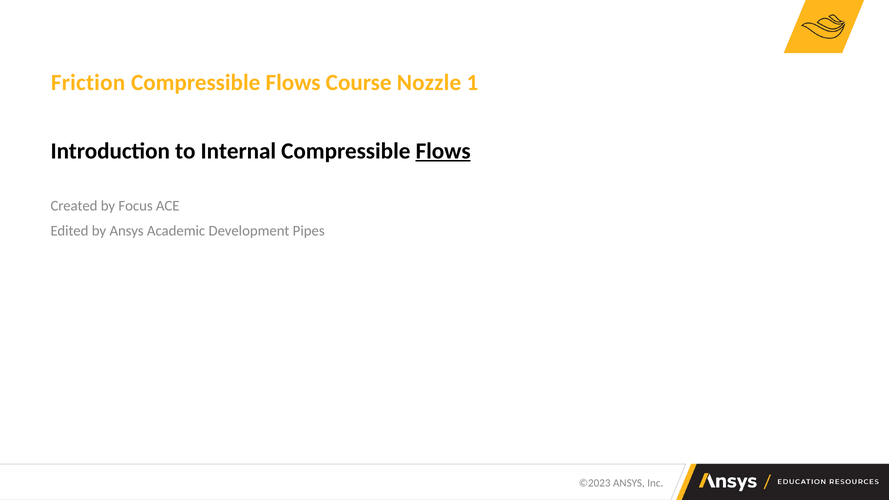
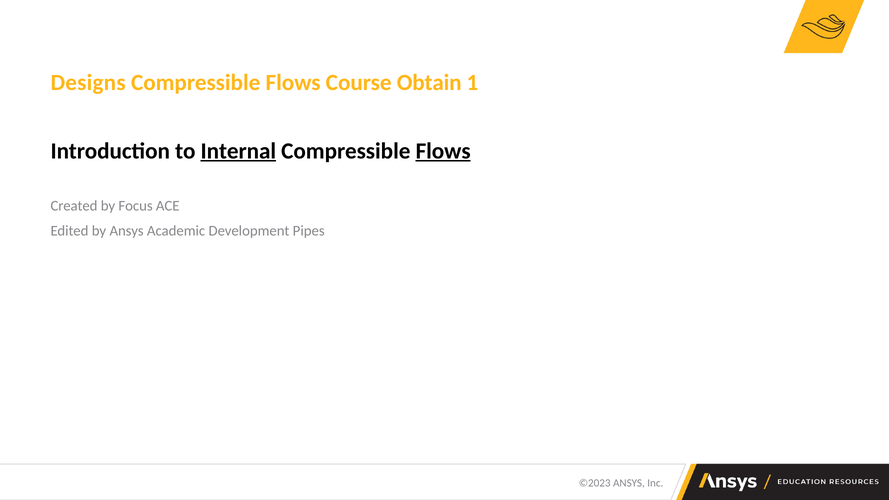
Friction: Friction -> Designs
Nozzle: Nozzle -> Obtain
Internal underline: none -> present
